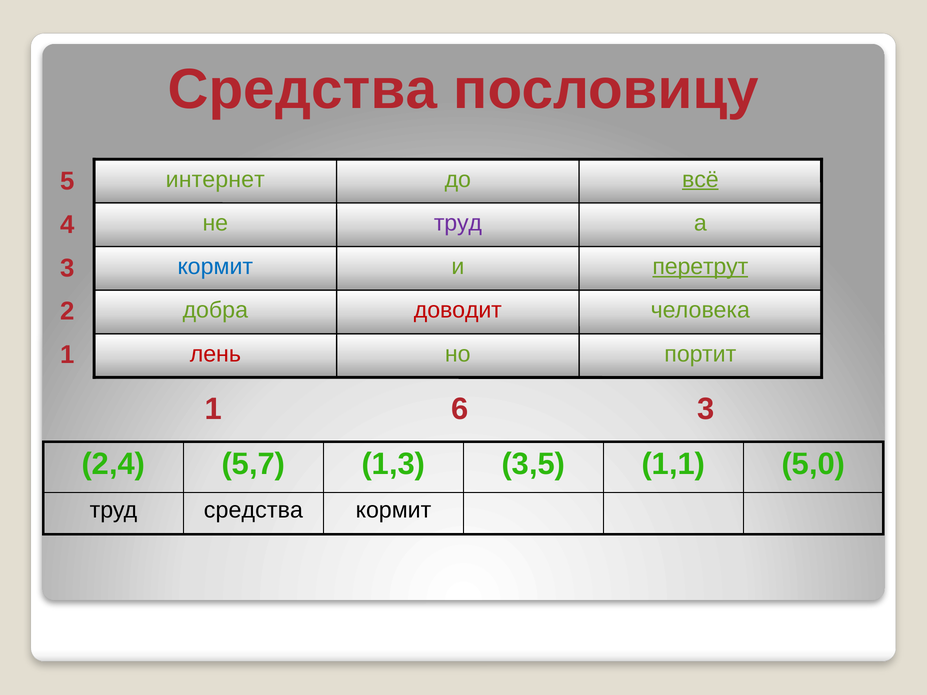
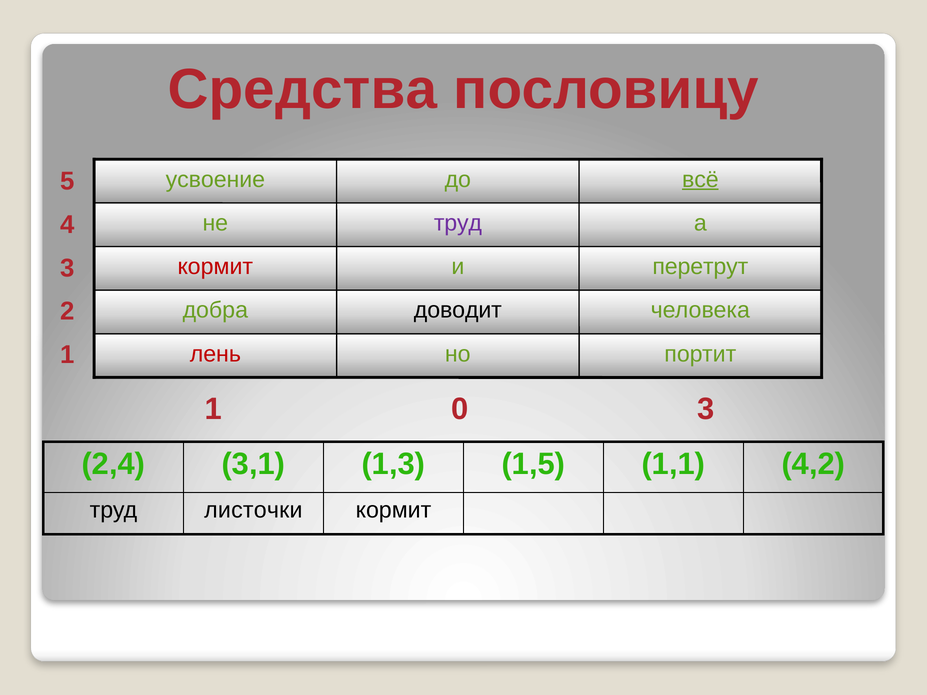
интернет: интернет -> усвоение
кормит at (215, 267) colour: blue -> red
перетрут underline: present -> none
доводит colour: red -> black
6: 6 -> 0
5,7: 5,7 -> 3,1
3,5: 3,5 -> 1,5
5,0: 5,0 -> 4,2
труд средства: средства -> листочки
